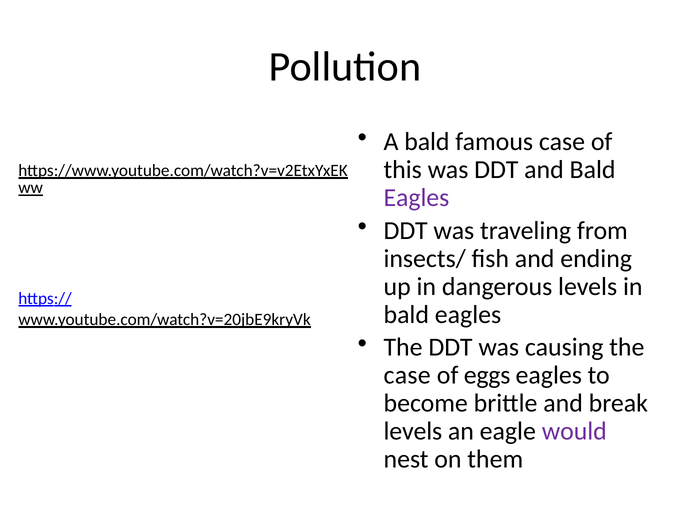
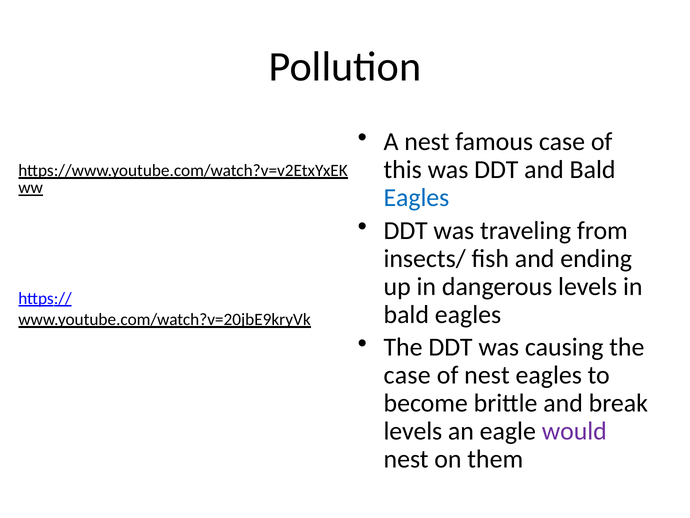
A bald: bald -> nest
Eagles at (416, 198) colour: purple -> blue
of eggs: eggs -> nest
